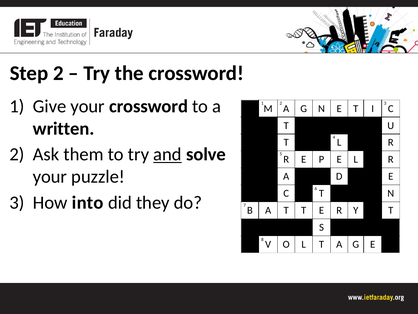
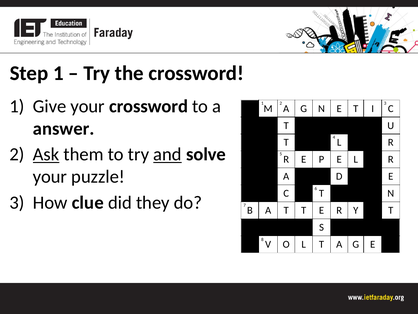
Step 2: 2 -> 1
written: written -> answer
Ask underline: none -> present
into: into -> clue
